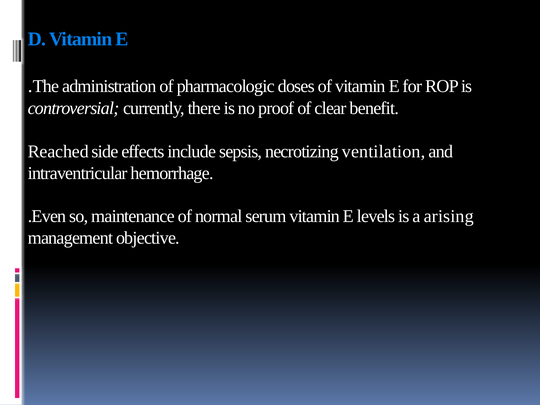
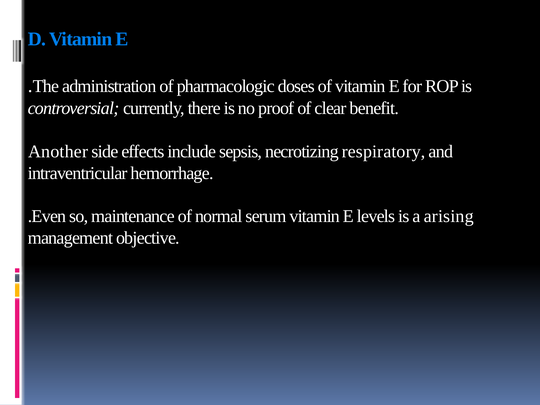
Reached: Reached -> Another
ventilation: ventilation -> respiratory
